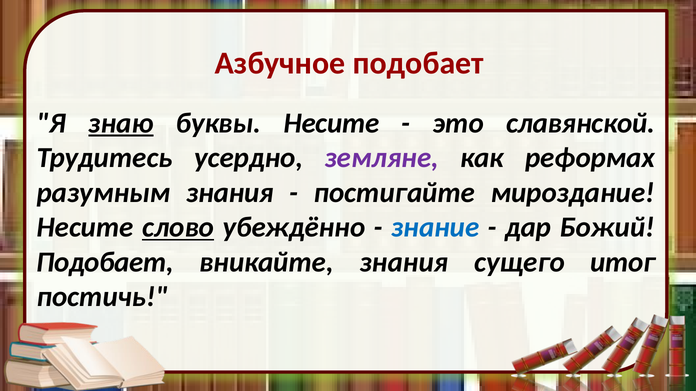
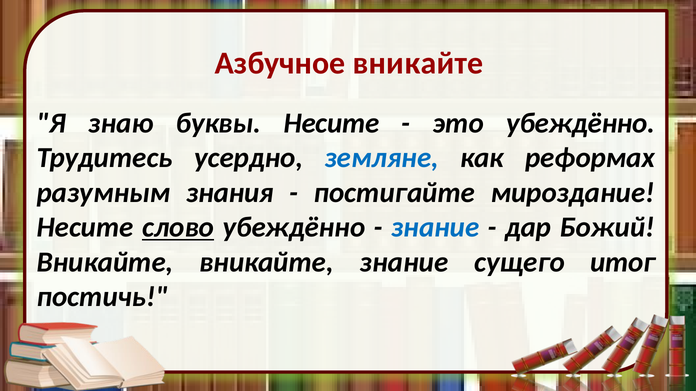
Азбучное подобает: подобает -> вникайте
знаю underline: present -> none
это славянской: славянской -> убеждённо
земляне colour: purple -> blue
Подобает at (105, 262): Подобает -> Вникайте
вникайте знания: знания -> знание
